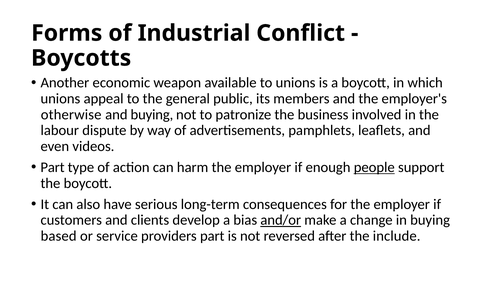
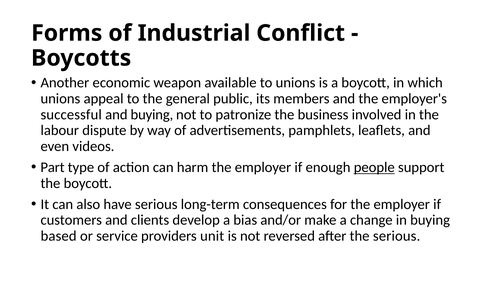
otherwise: otherwise -> successful
and/or underline: present -> none
providers part: part -> unit
the include: include -> serious
